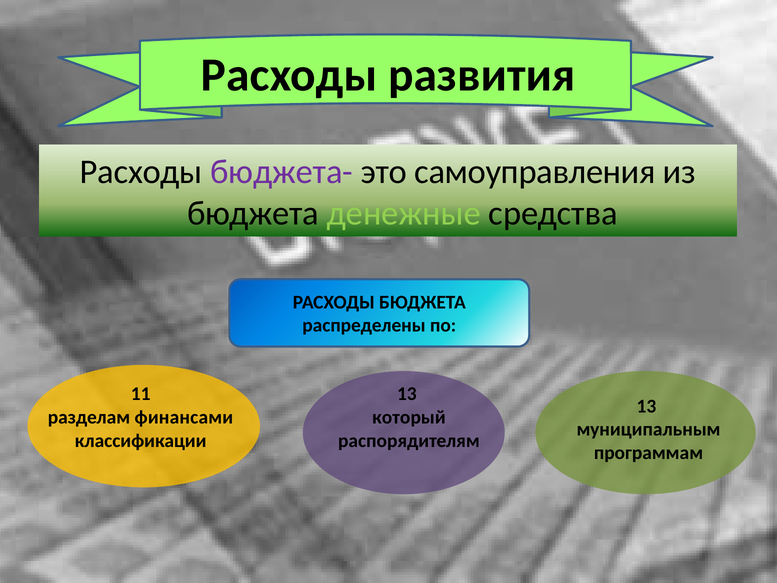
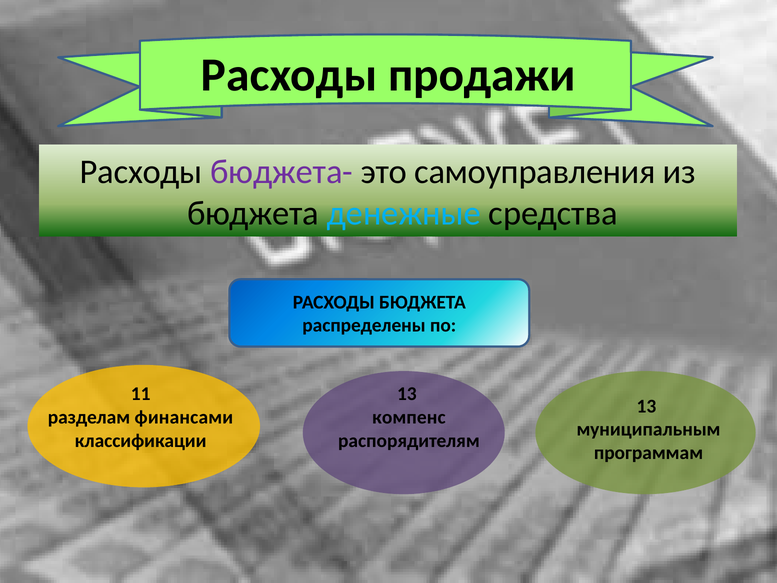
развития: развития -> продажи
денежные colour: light green -> light blue
который: который -> компенс
